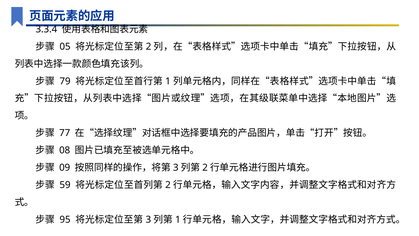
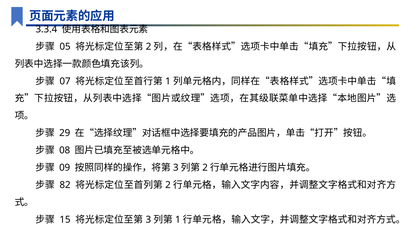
79: 79 -> 07
77: 77 -> 29
59: 59 -> 82
95: 95 -> 15
